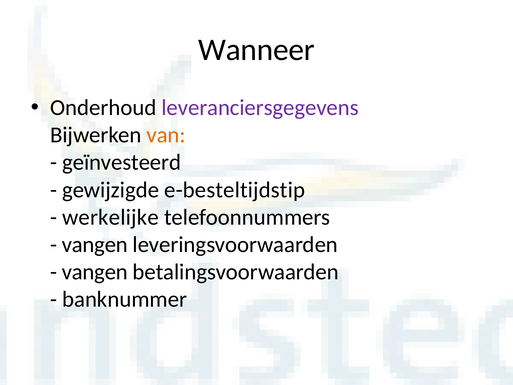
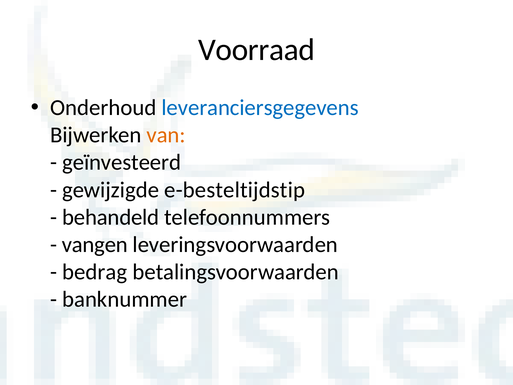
Wanneer: Wanneer -> Voorraad
leveranciersgegevens colour: purple -> blue
werkelijke: werkelijke -> behandeld
vangen at (95, 272): vangen -> bedrag
